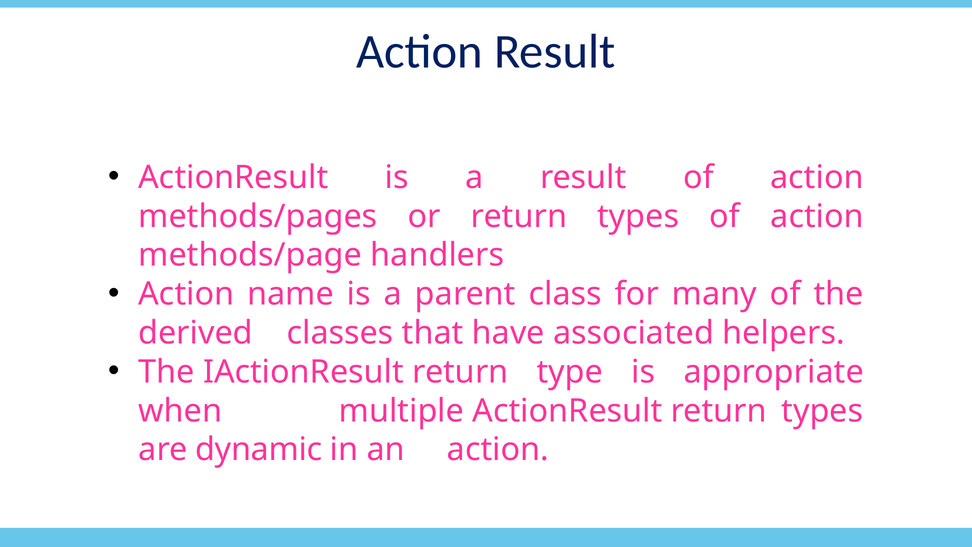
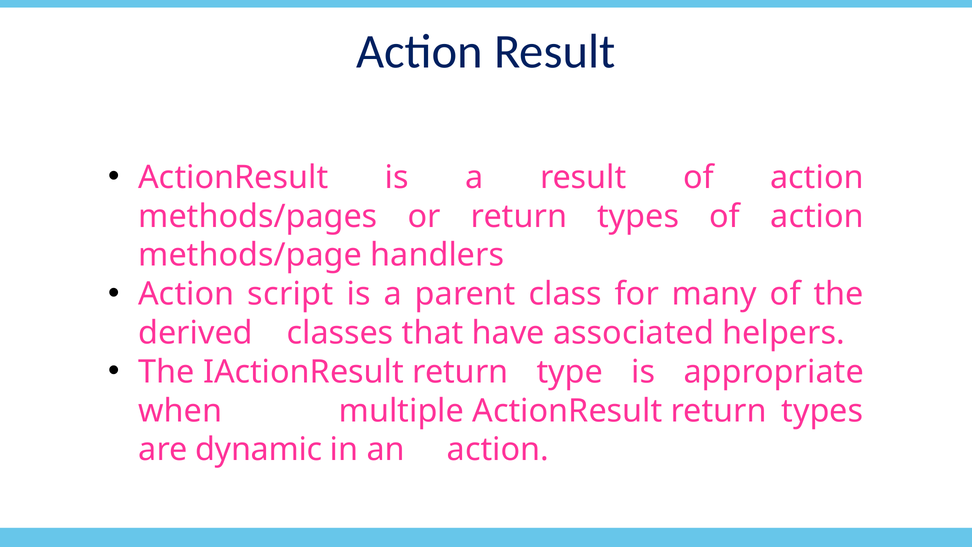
name: name -> script
